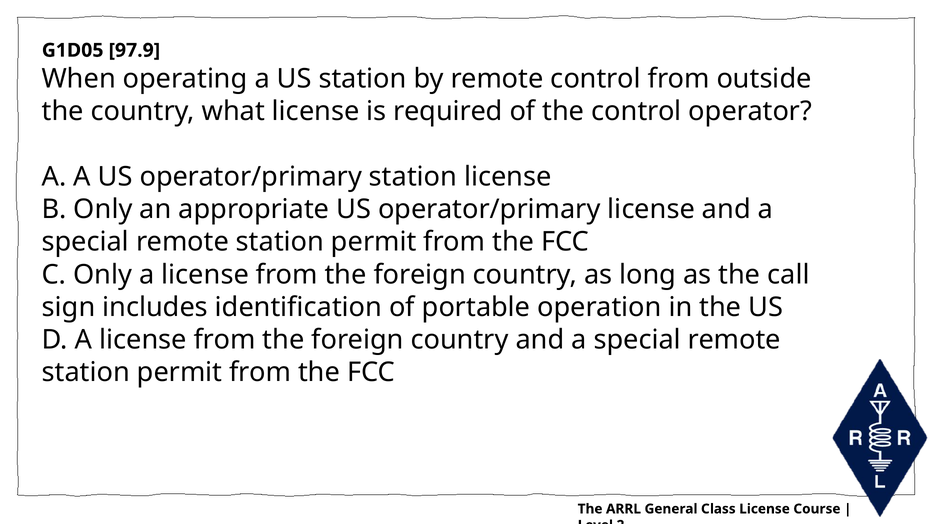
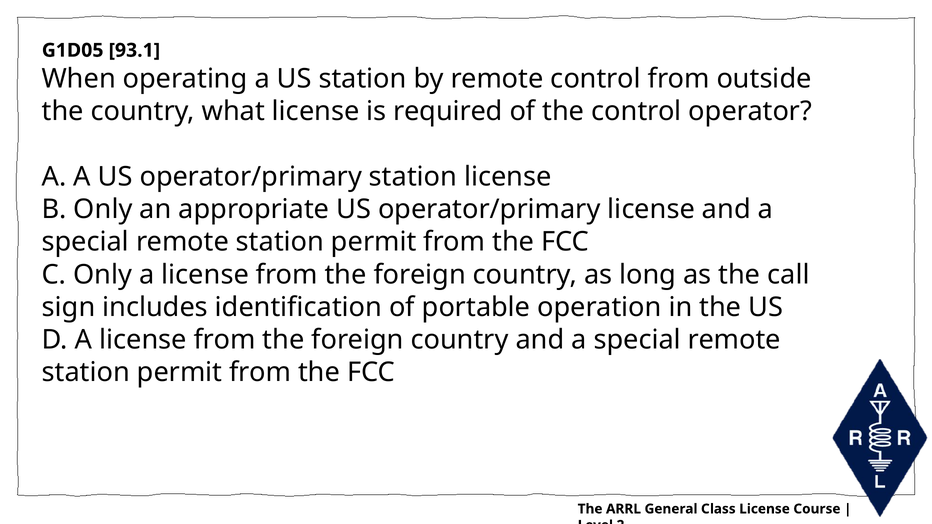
97.9: 97.9 -> 93.1
